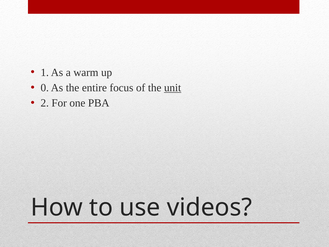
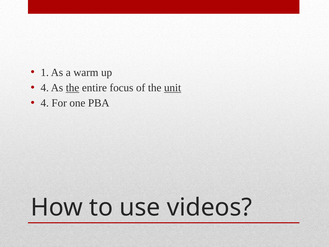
0 at (45, 88): 0 -> 4
the at (73, 88) underline: none -> present
2 at (45, 103): 2 -> 4
